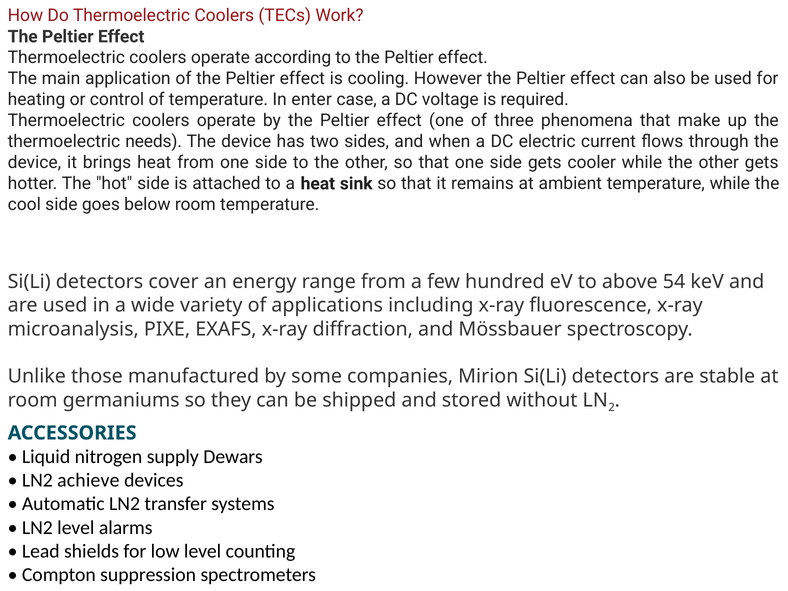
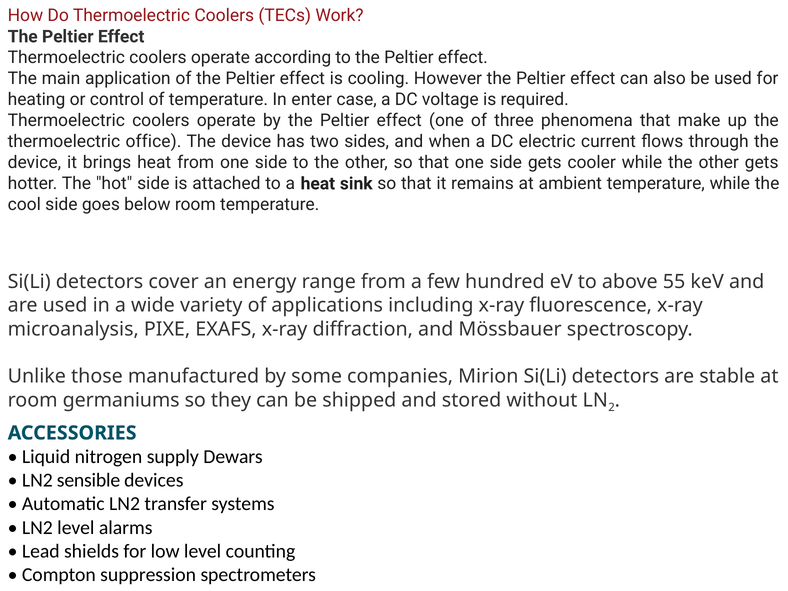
needs: needs -> office
54: 54 -> 55
achieve: achieve -> sensible
